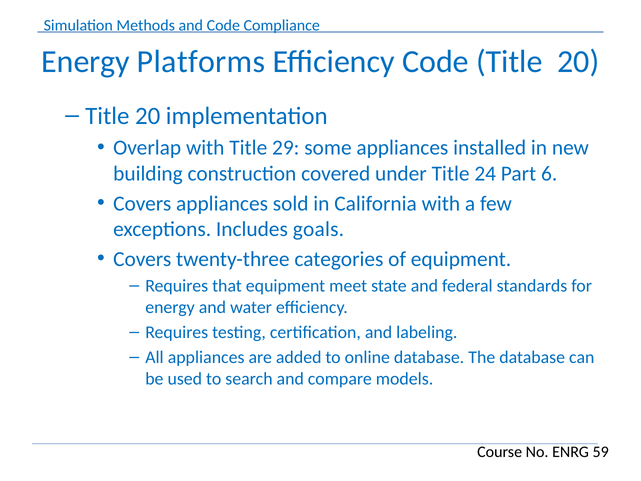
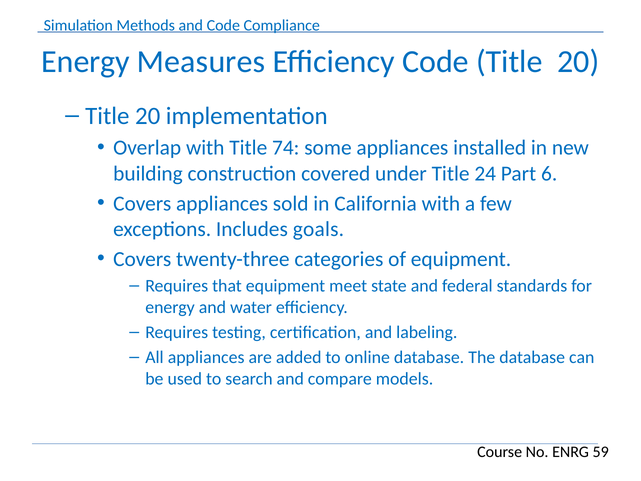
Platforms: Platforms -> Measures
29: 29 -> 74
